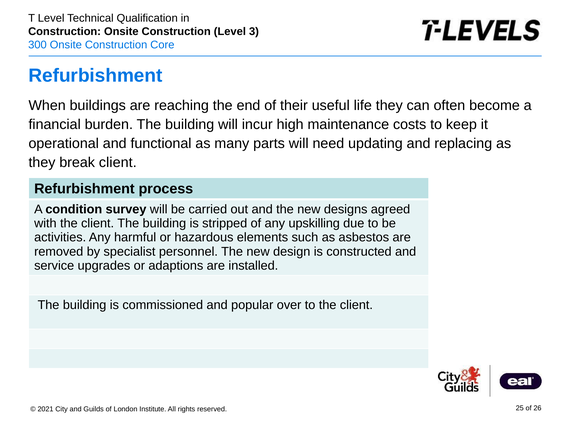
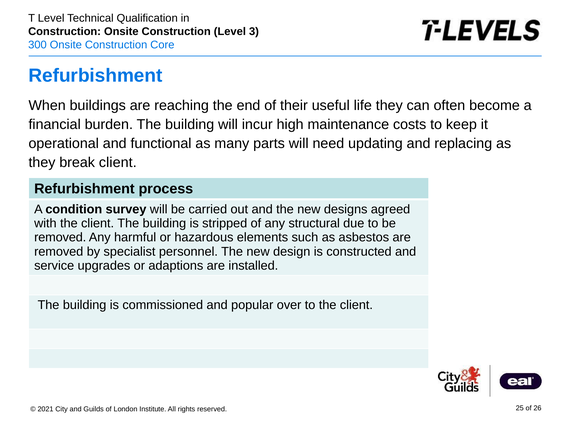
upskilling: upskilling -> structural
activities at (60, 238): activities -> removed
